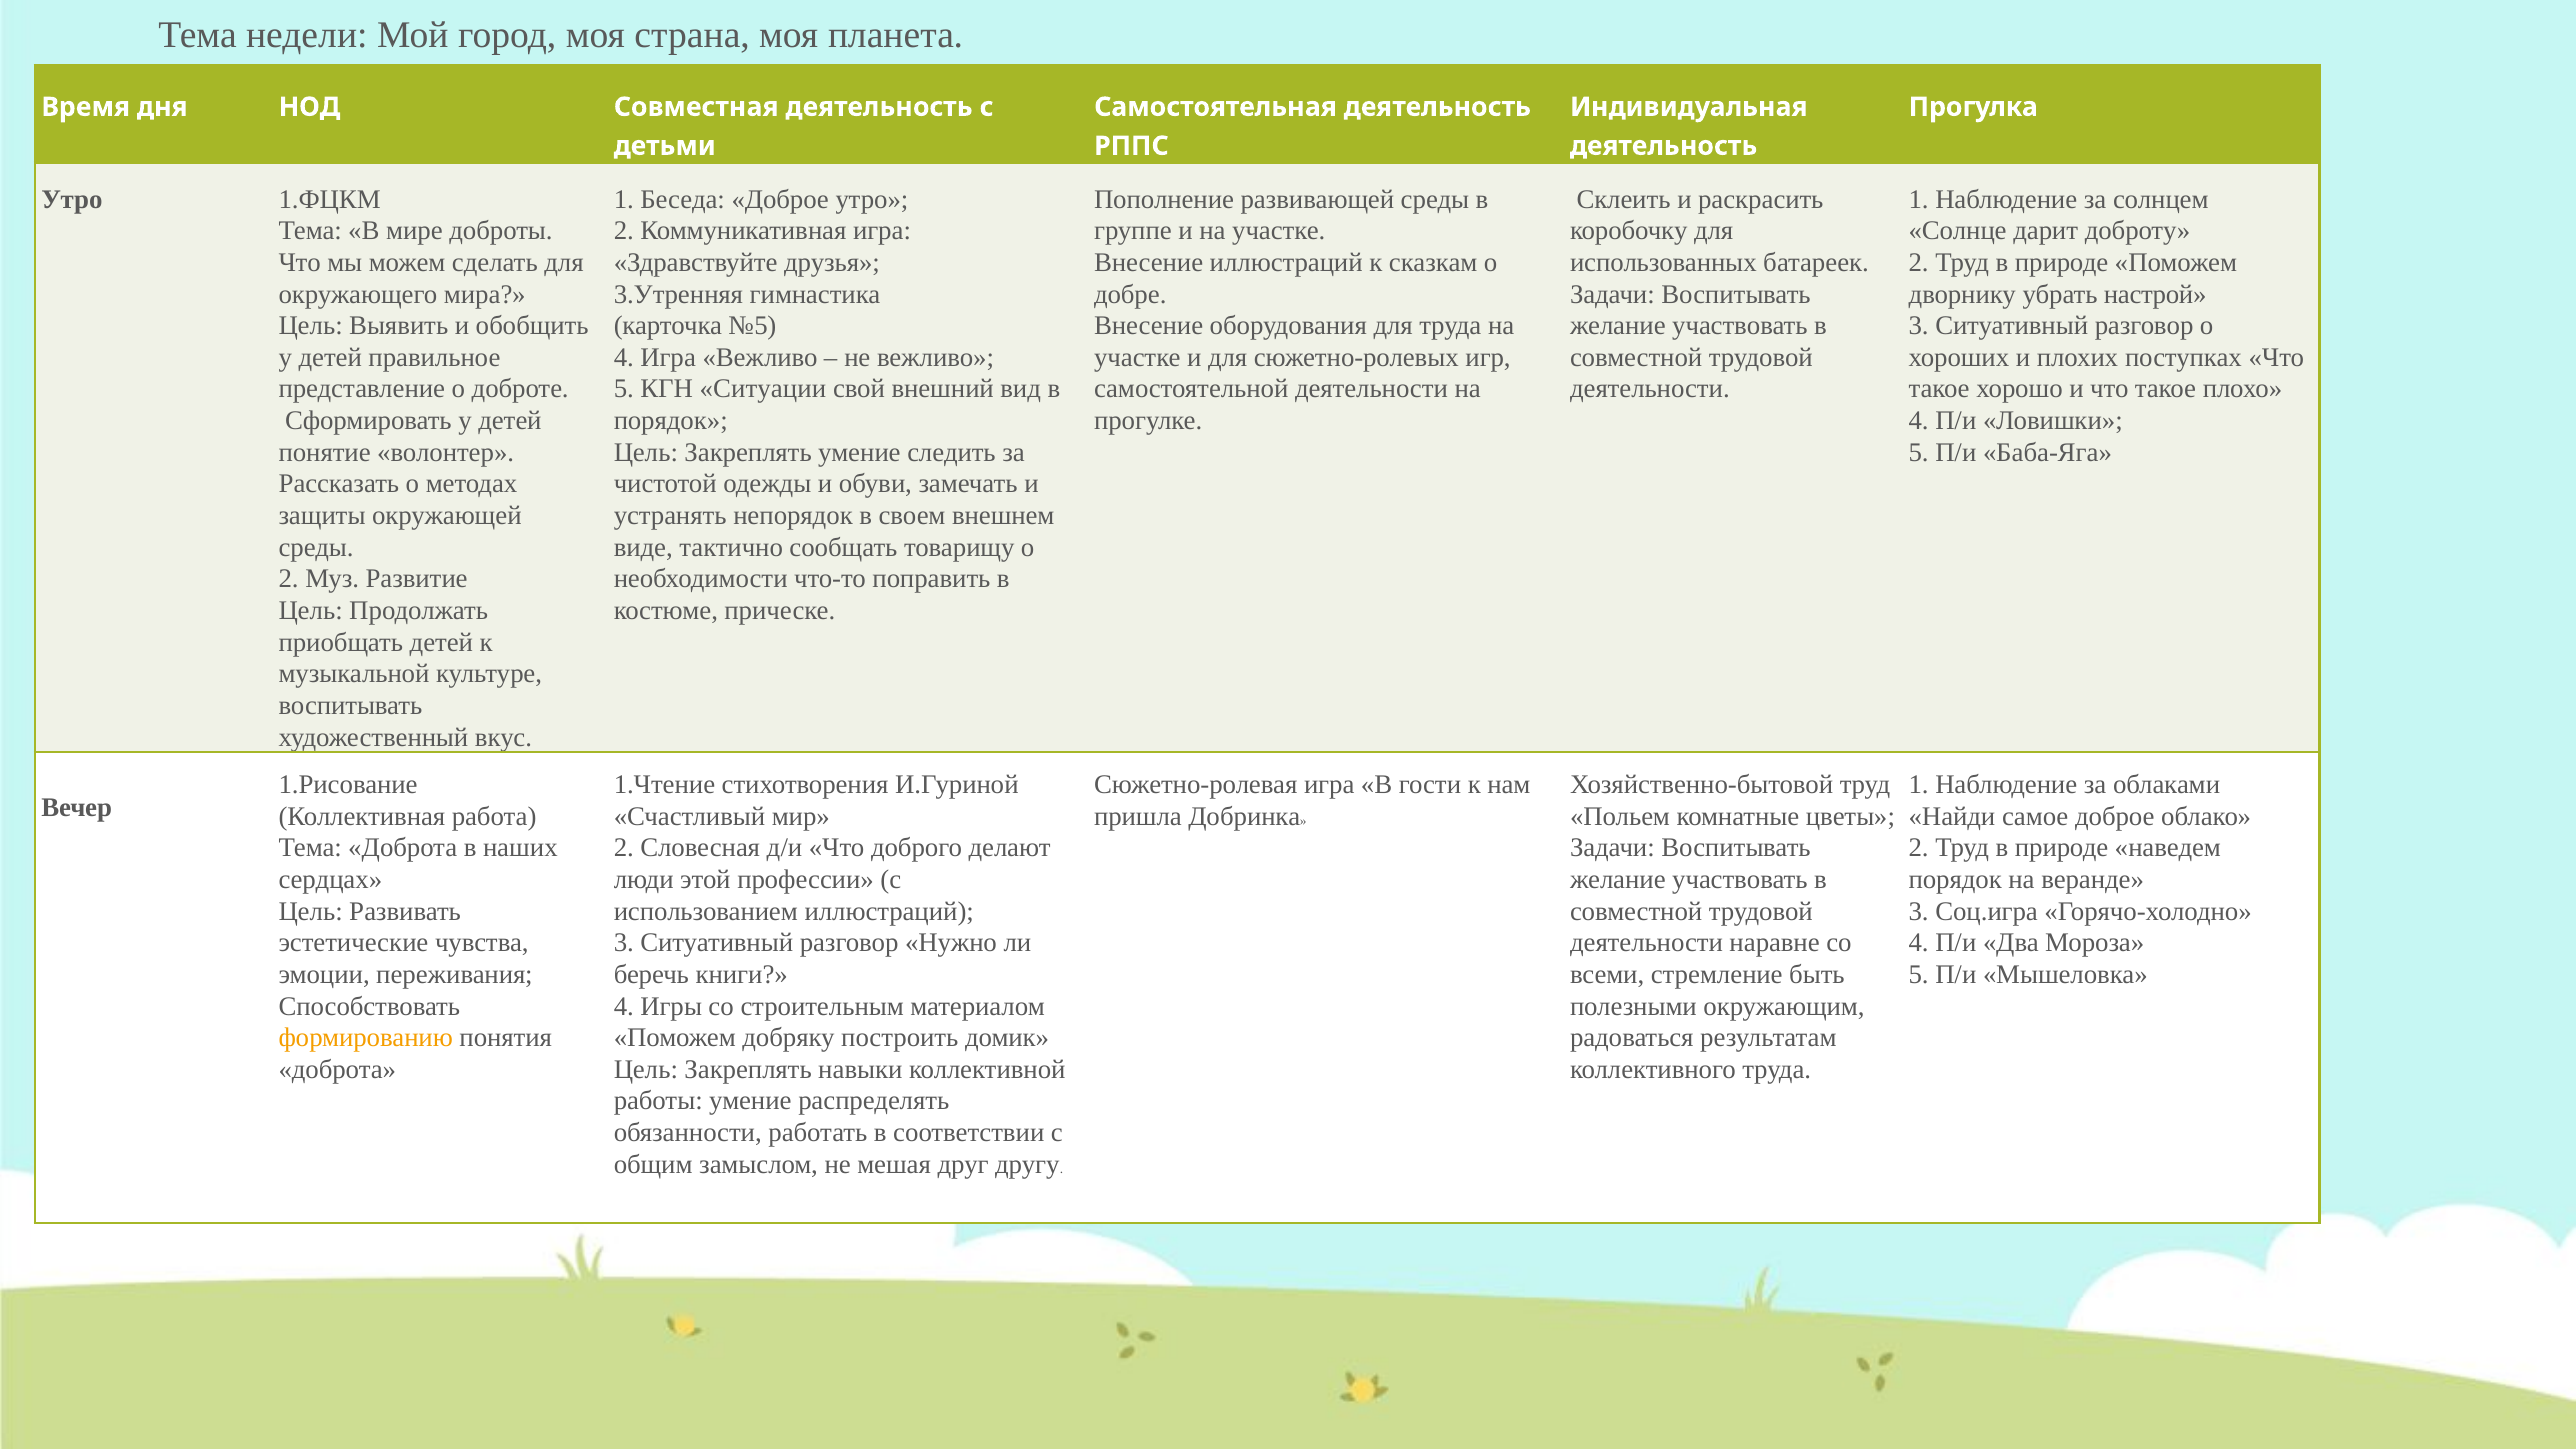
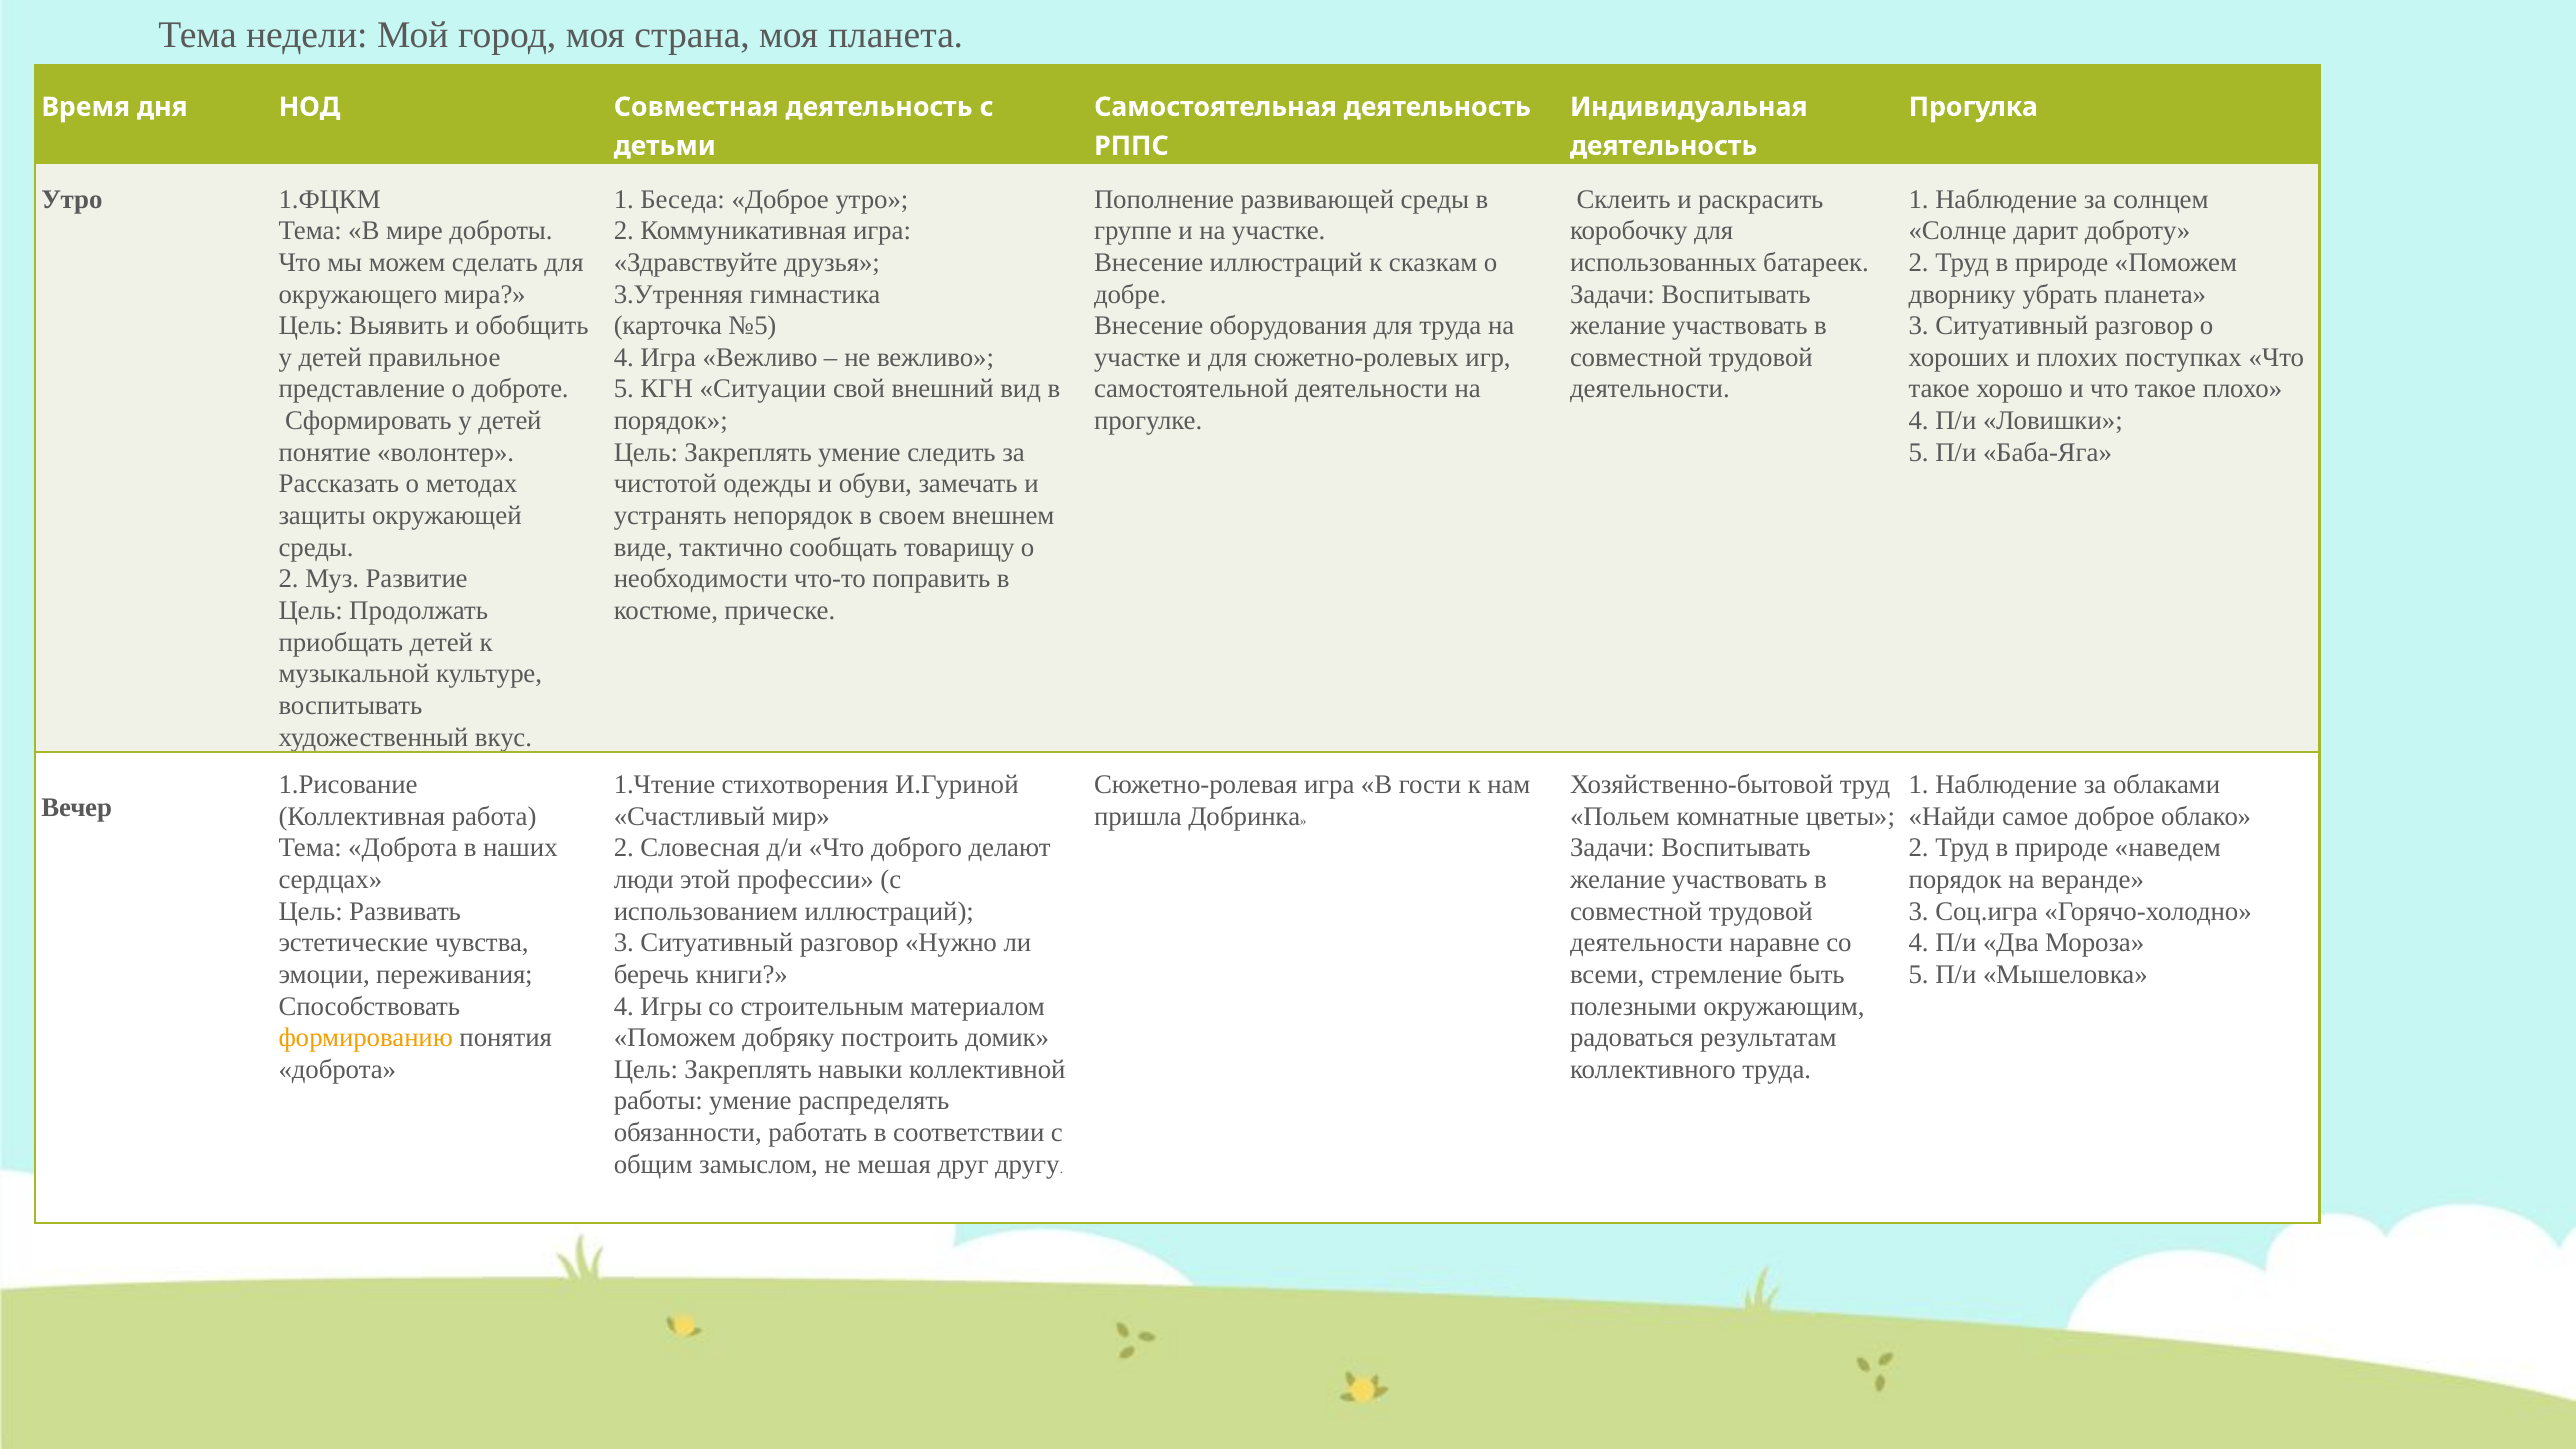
убрать настрой: настрой -> планета
